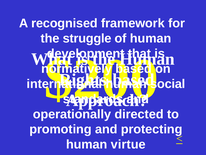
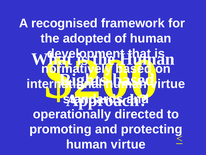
struggle: struggle -> adopted
social at (168, 84): social -> virtue
